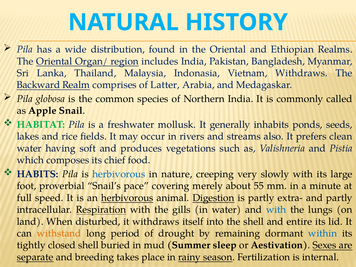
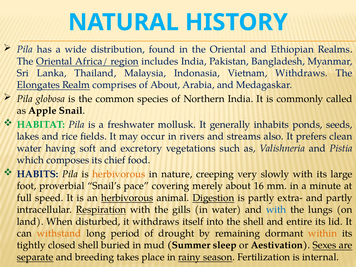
Organ/: Organ/ -> Africa/
Backward: Backward -> Elongates
of Latter: Latter -> About
produces: produces -> excretory
herbivorous at (119, 174) colour: blue -> orange
55: 55 -> 16
within colour: blue -> orange
